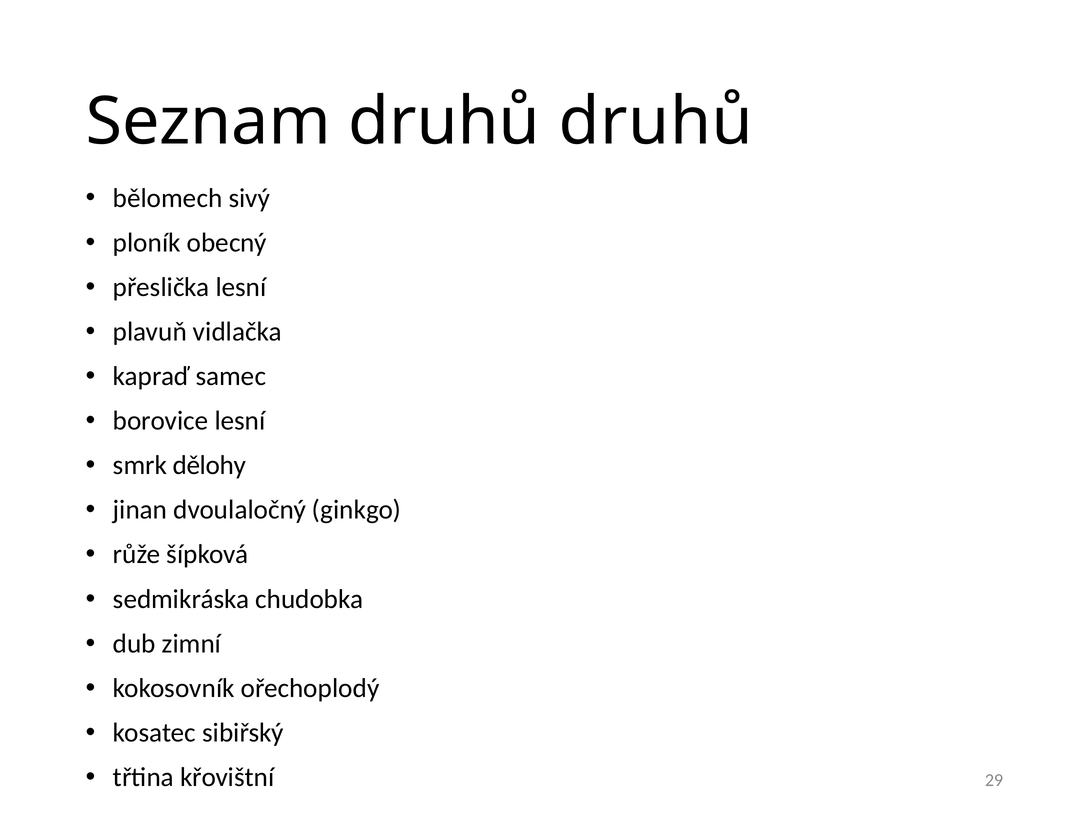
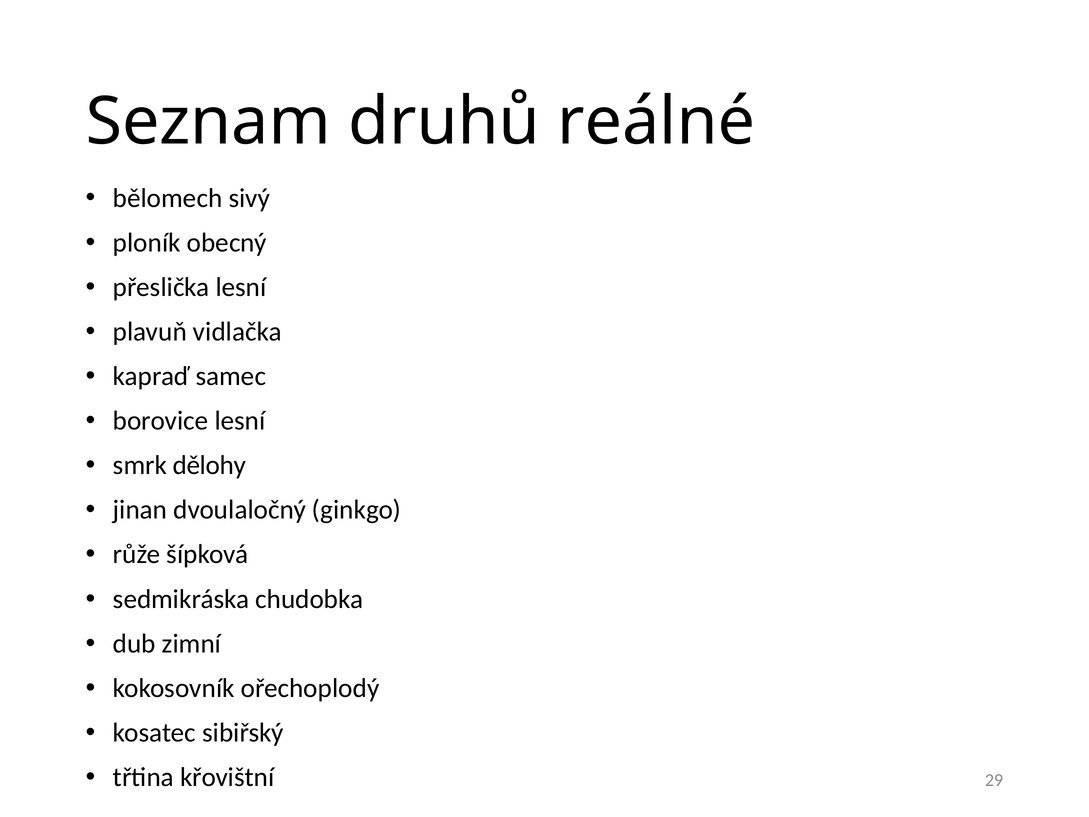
druhů druhů: druhů -> reálné
